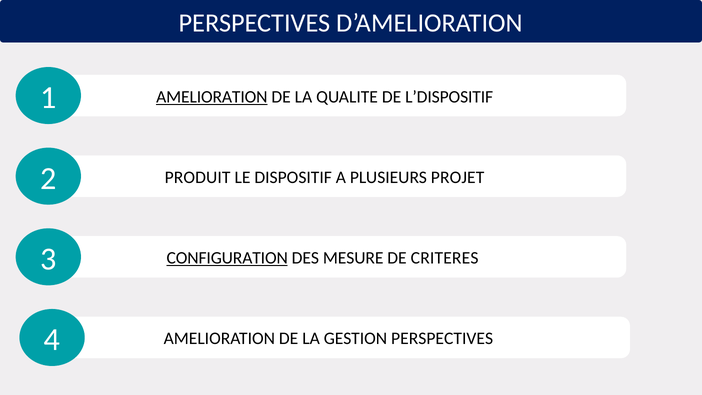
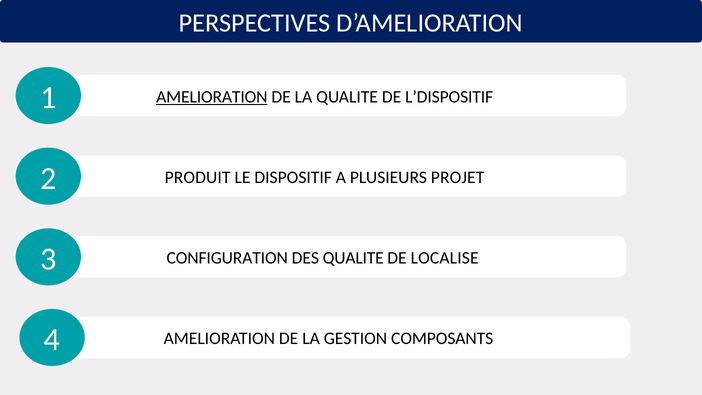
CONFIGURATION underline: present -> none
DES MESURE: MESURE -> QUALITE
CRITERES: CRITERES -> LOCALISE
GESTION PERSPECTIVES: PERSPECTIVES -> COMPOSANTS
